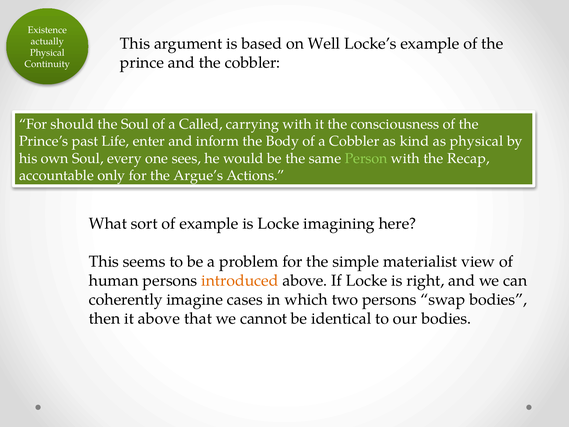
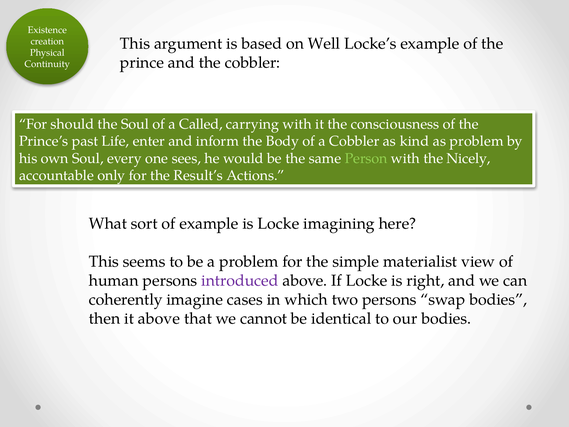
actually: actually -> creation
as physical: physical -> problem
Recap: Recap -> Nicely
Argue’s: Argue’s -> Result’s
introduced colour: orange -> purple
